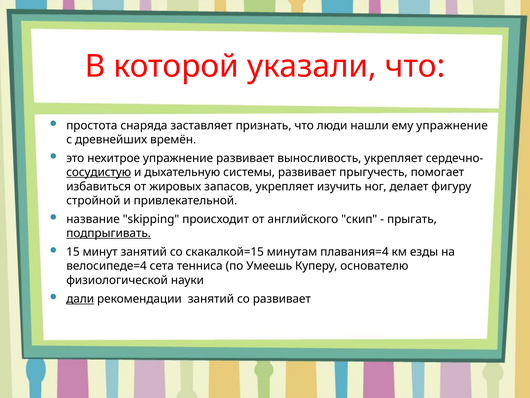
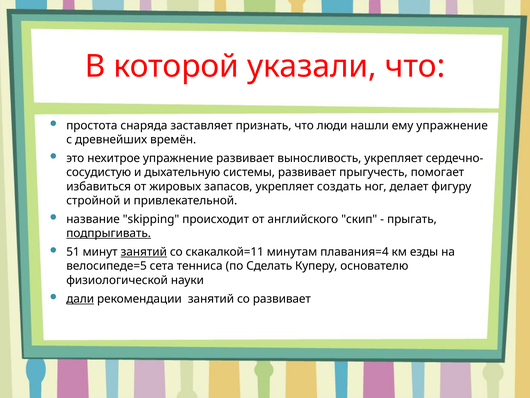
сосудистую underline: present -> none
изучить: изучить -> создать
15: 15 -> 51
занятий at (144, 252) underline: none -> present
скакалкой=15: скакалкой=15 -> скакалкой=11
велосипеде=4: велосипеде=4 -> велосипеде=5
Умеешь: Умеешь -> Сделать
